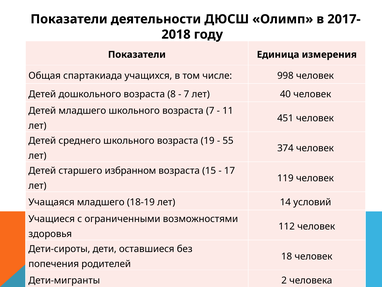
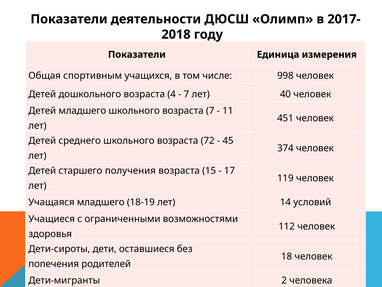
спартакиада: спартакиада -> спортивным
8: 8 -> 4
19: 19 -> 72
55: 55 -> 45
избранном: избранном -> получения
